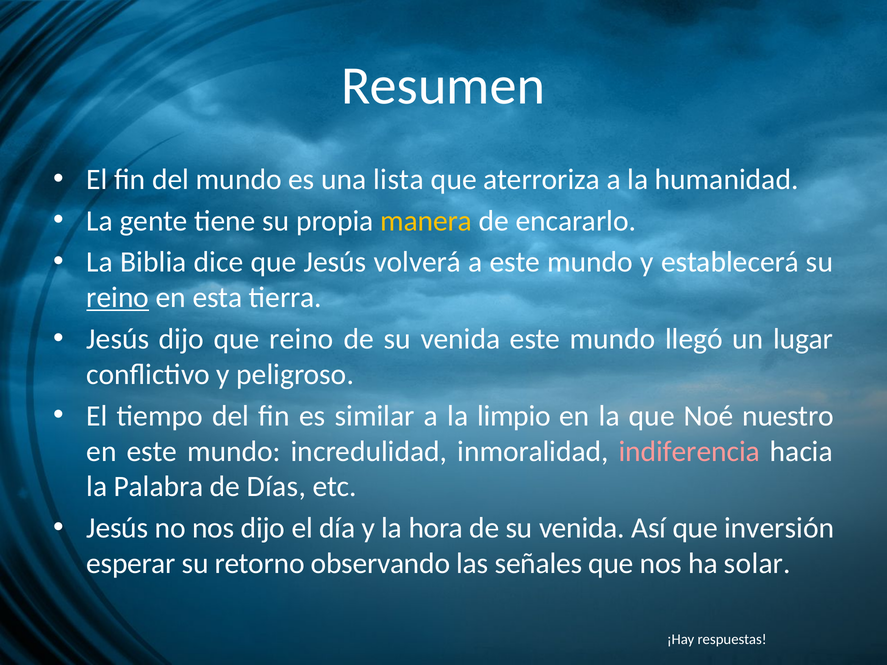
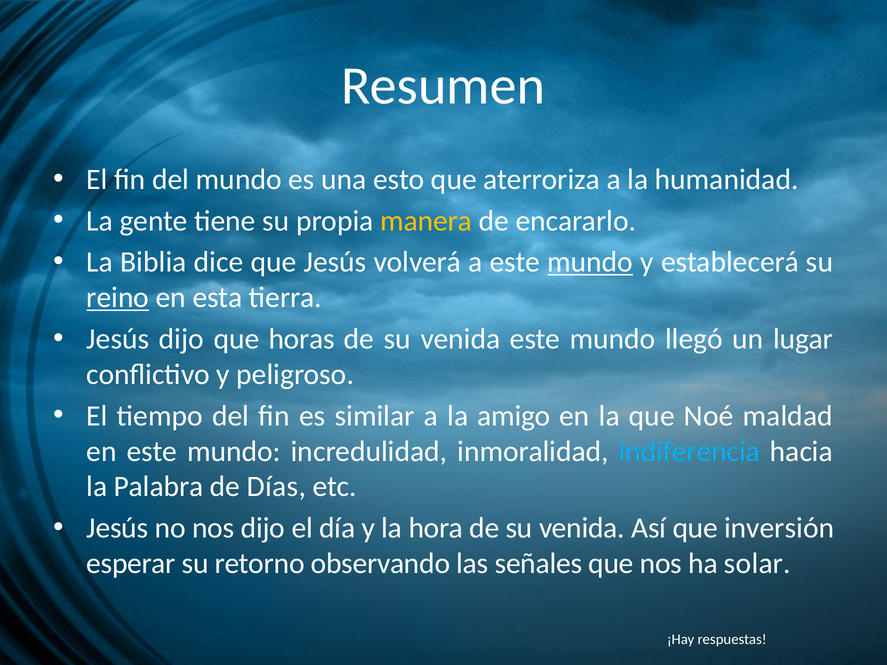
lista: lista -> esto
mundo at (590, 262) underline: none -> present
que reino: reino -> horas
limpio: limpio -> amigo
nuestro: nuestro -> maldad
indiferencia colour: pink -> light blue
